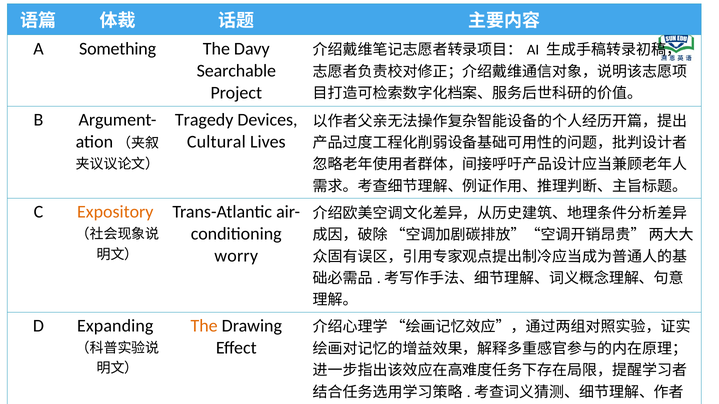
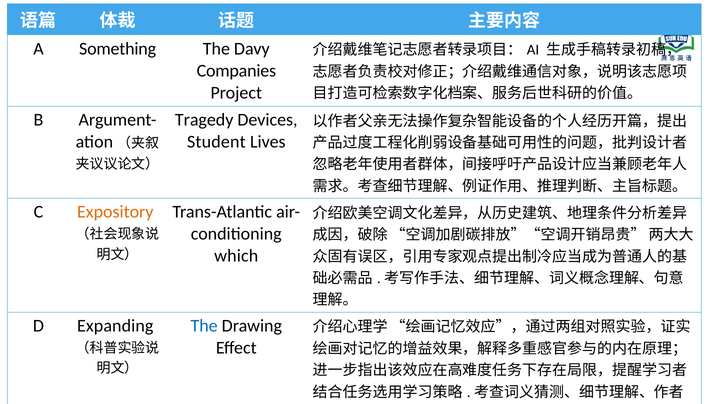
Searchable: Searchable -> Companies
Cultural: Cultural -> Student
worry: worry -> which
The at (204, 326) colour: orange -> blue
